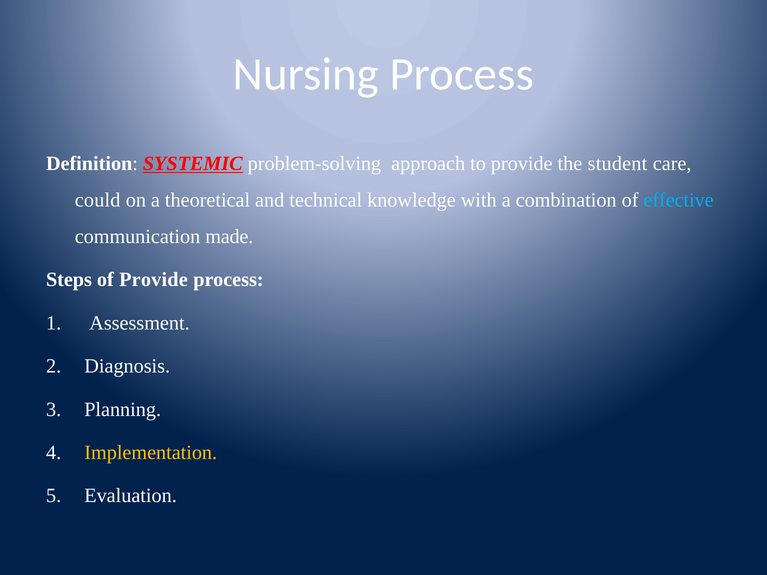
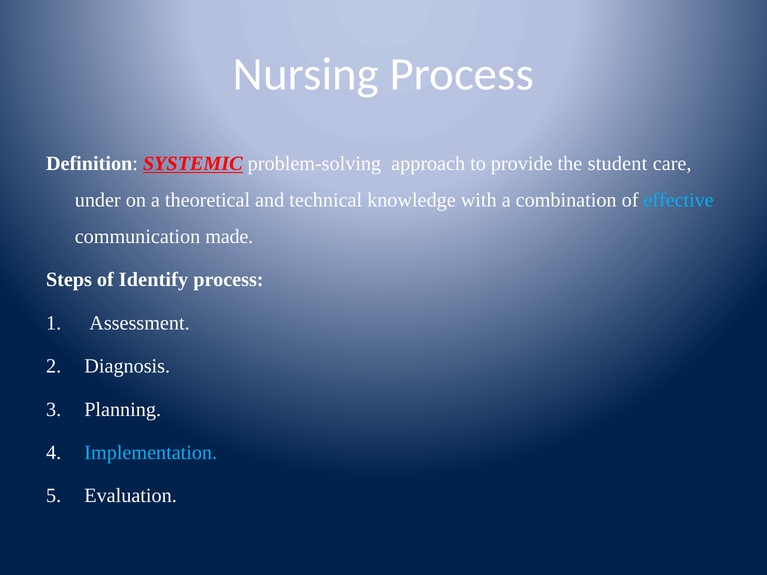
could: could -> under
of Provide: Provide -> Identify
Implementation colour: yellow -> light blue
